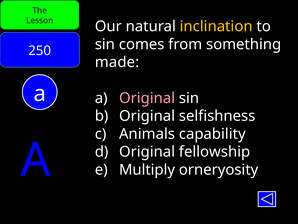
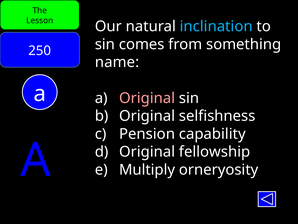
inclination colour: yellow -> light blue
made: made -> name
Animals: Animals -> Pension
